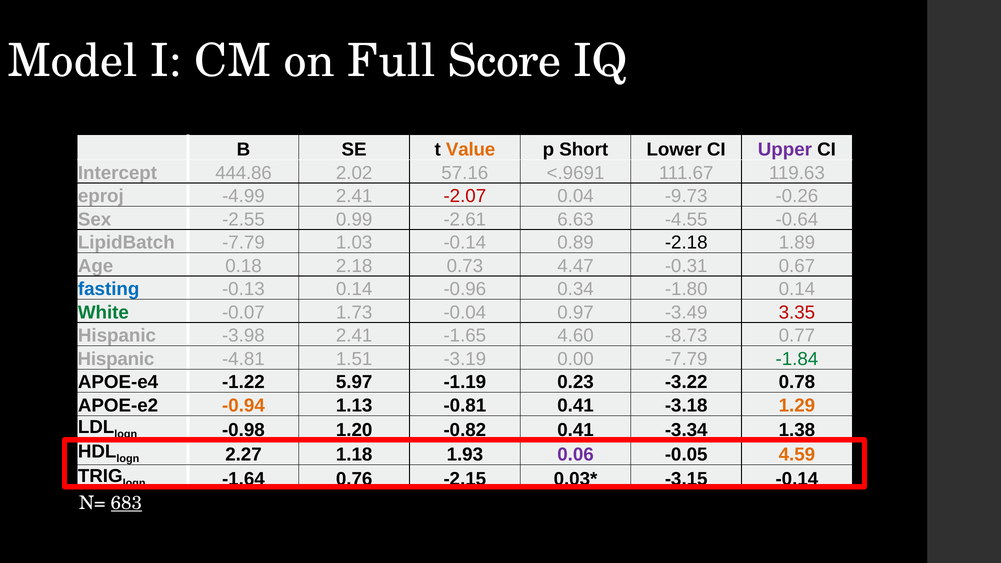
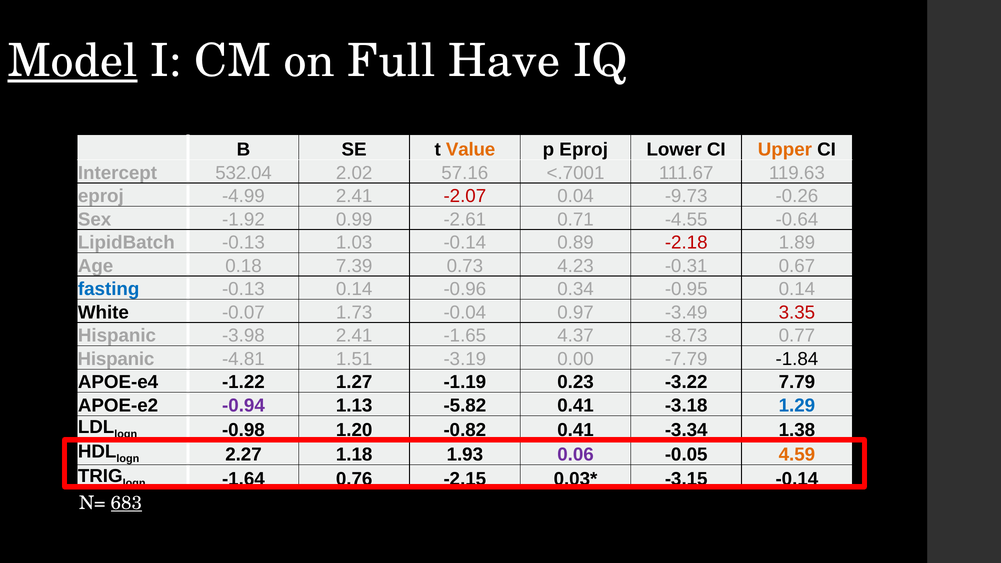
Model underline: none -> present
Score: Score -> Have
p Short: Short -> Eproj
Upper colour: purple -> orange
444.86: 444.86 -> 532.04
<.9691: <.9691 -> <.7001
-2.55: -2.55 -> -1.92
6.63: 6.63 -> 0.71
LipidBatch -7.79: -7.79 -> -0.13
-2.18 colour: black -> red
2.18: 2.18 -> 7.39
4.47: 4.47 -> 4.23
-1.80: -1.80 -> -0.95
White colour: green -> black
4.60: 4.60 -> 4.37
-1.84 colour: green -> black
5.97: 5.97 -> 1.27
0.78: 0.78 -> 7.79
-0.94 colour: orange -> purple
-0.81: -0.81 -> -5.82
1.29 colour: orange -> blue
